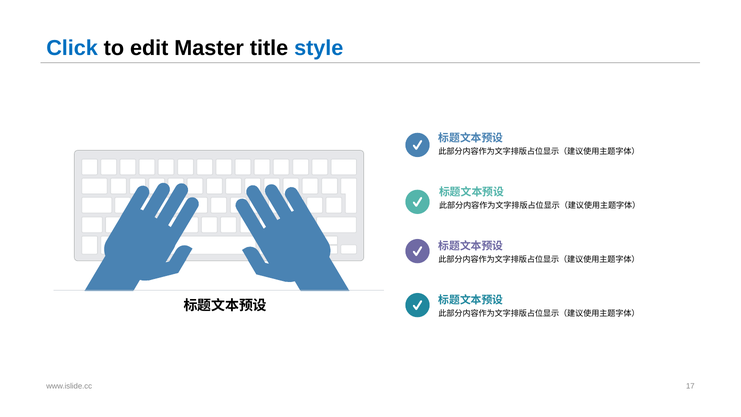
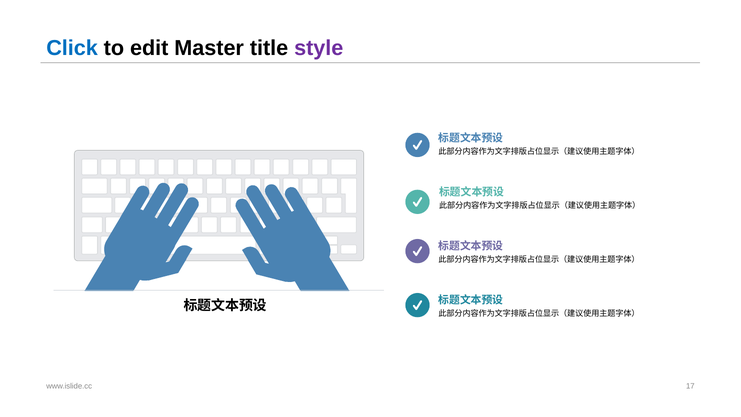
style colour: blue -> purple
